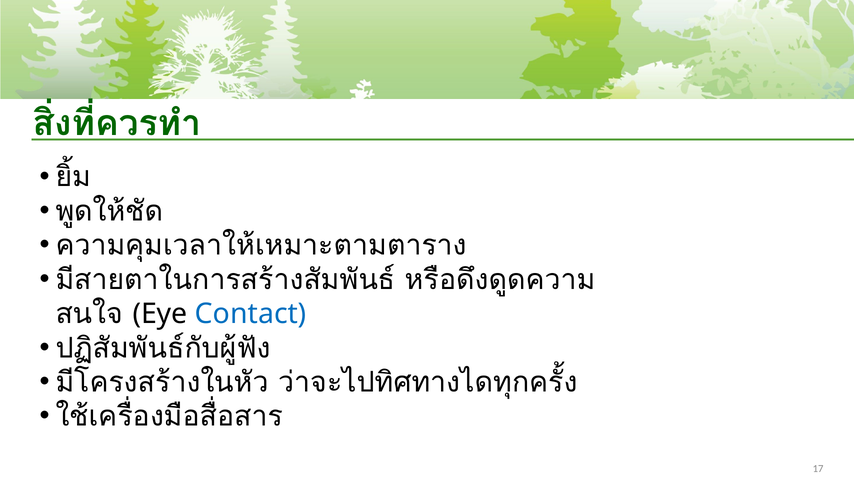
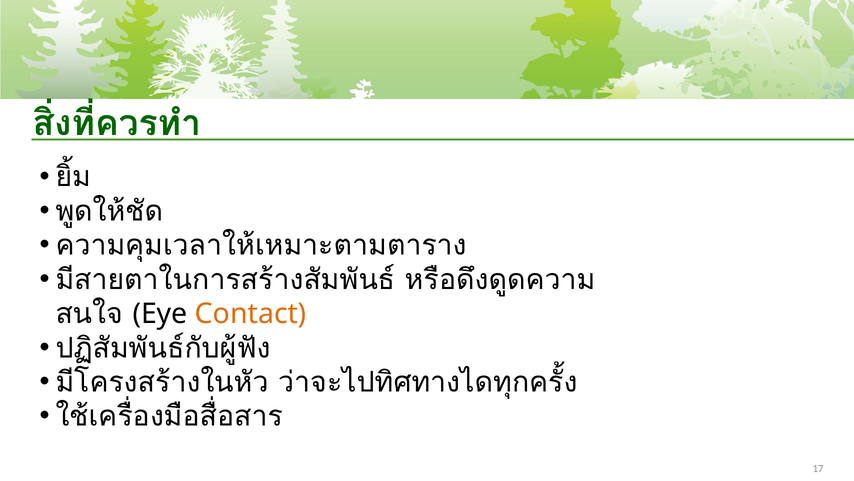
Contact colour: blue -> orange
